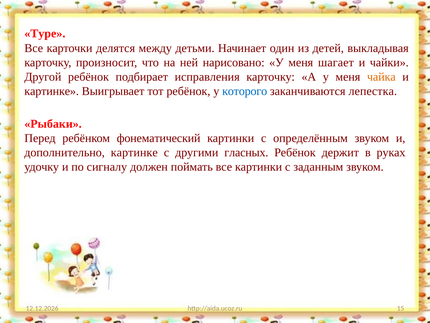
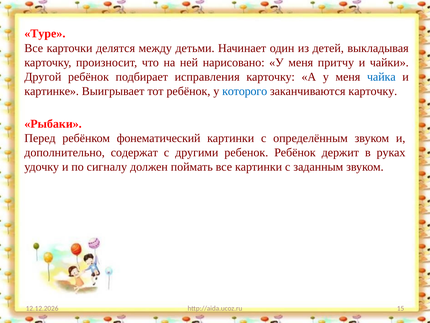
шагает: шагает -> притчу
чайка colour: orange -> blue
заканчиваются лепестка: лепестка -> карточку
дополнительно картинке: картинке -> содержат
гласных: гласных -> ребенок
